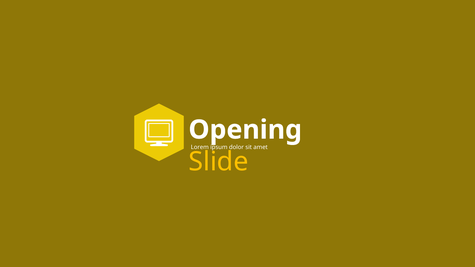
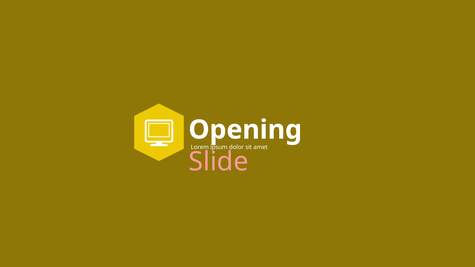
Slide colour: yellow -> pink
